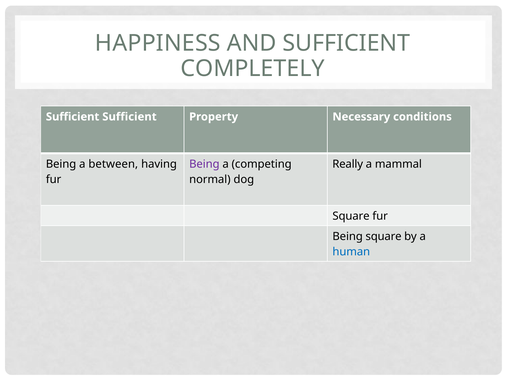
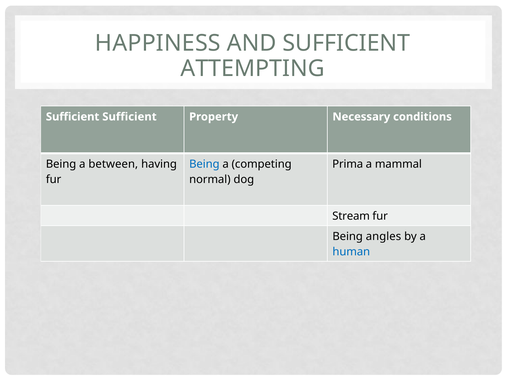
COMPLETELY: COMPLETELY -> ATTEMPTING
Being at (204, 164) colour: purple -> blue
Really: Really -> Prima
Square at (351, 216): Square -> Stream
Being square: square -> angles
